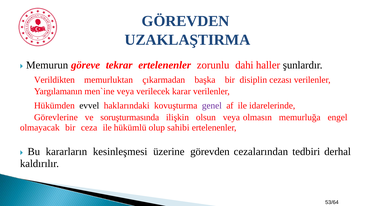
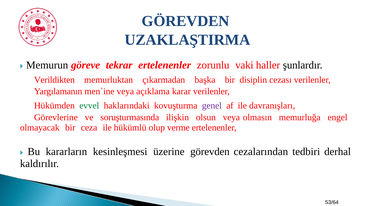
dahi: dahi -> vaki
verilecek: verilecek -> açıklama
evvel colour: black -> green
idarelerinde: idarelerinde -> davranışları
sahibi: sahibi -> verme
